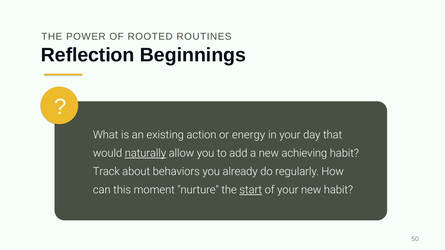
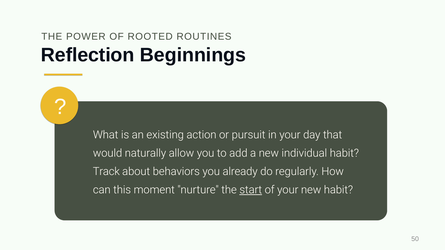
energy: energy -> pursuit
naturally underline: present -> none
achieving: achieving -> individual
